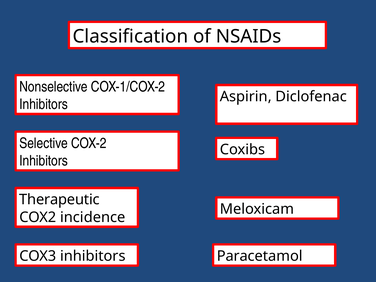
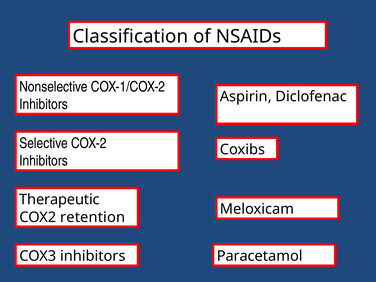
incidence: incidence -> retention
